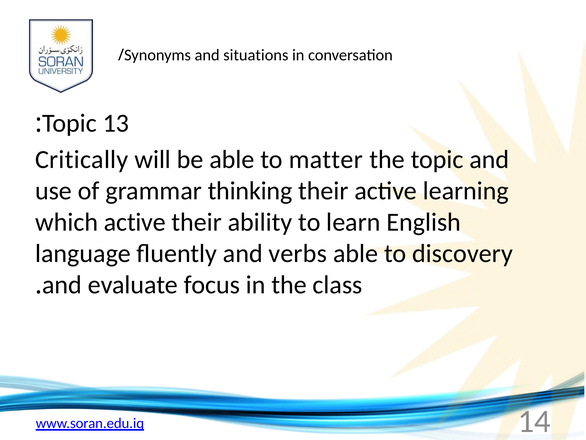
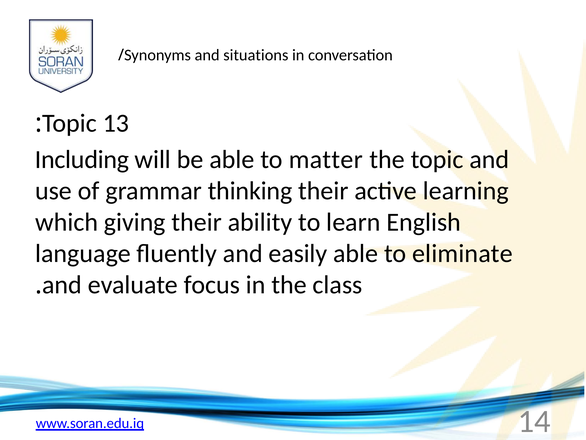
Critically: Critically -> Including
which active: active -> giving
verbs: verbs -> easily
discovery: discovery -> eliminate
